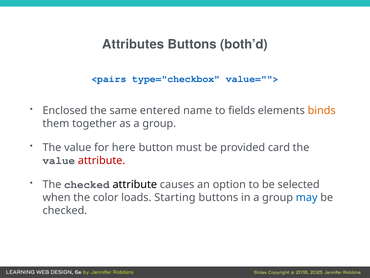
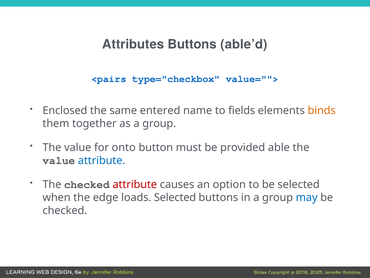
both’d: both’d -> able’d
here: here -> onto
card: card -> able
attribute at (102, 160) colour: red -> blue
attribute at (135, 184) colour: black -> red
color: color -> edge
loads Starting: Starting -> Selected
